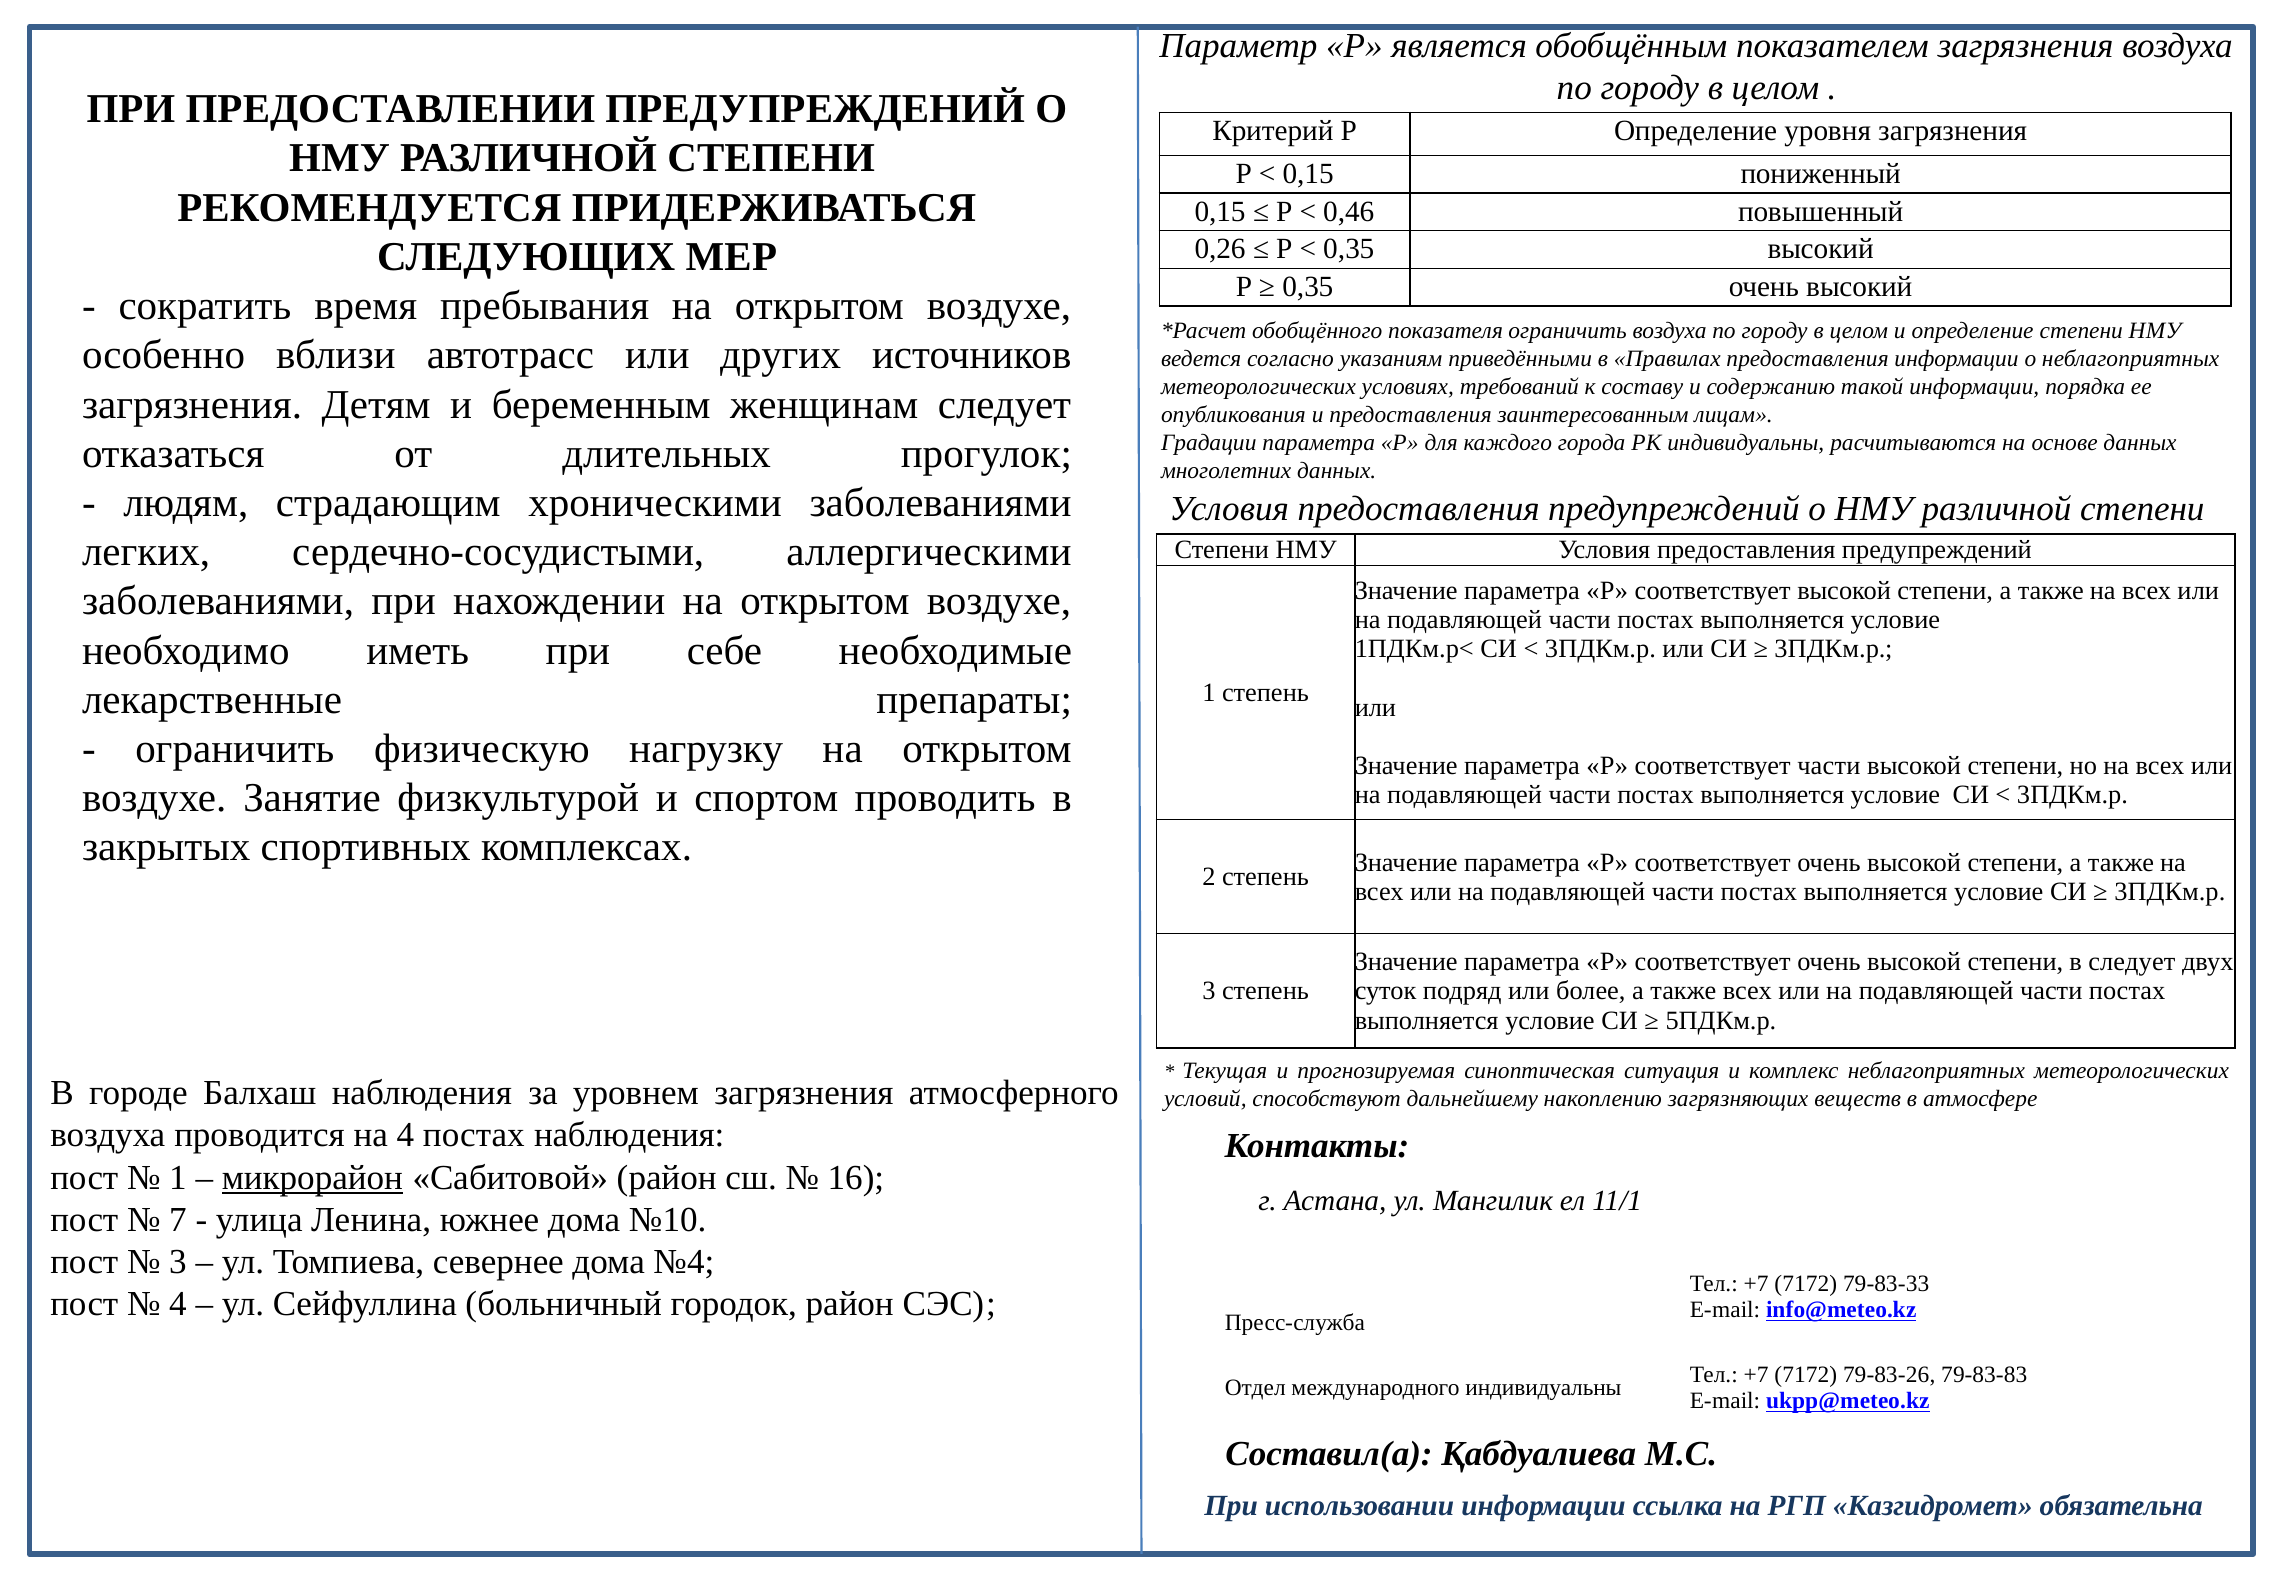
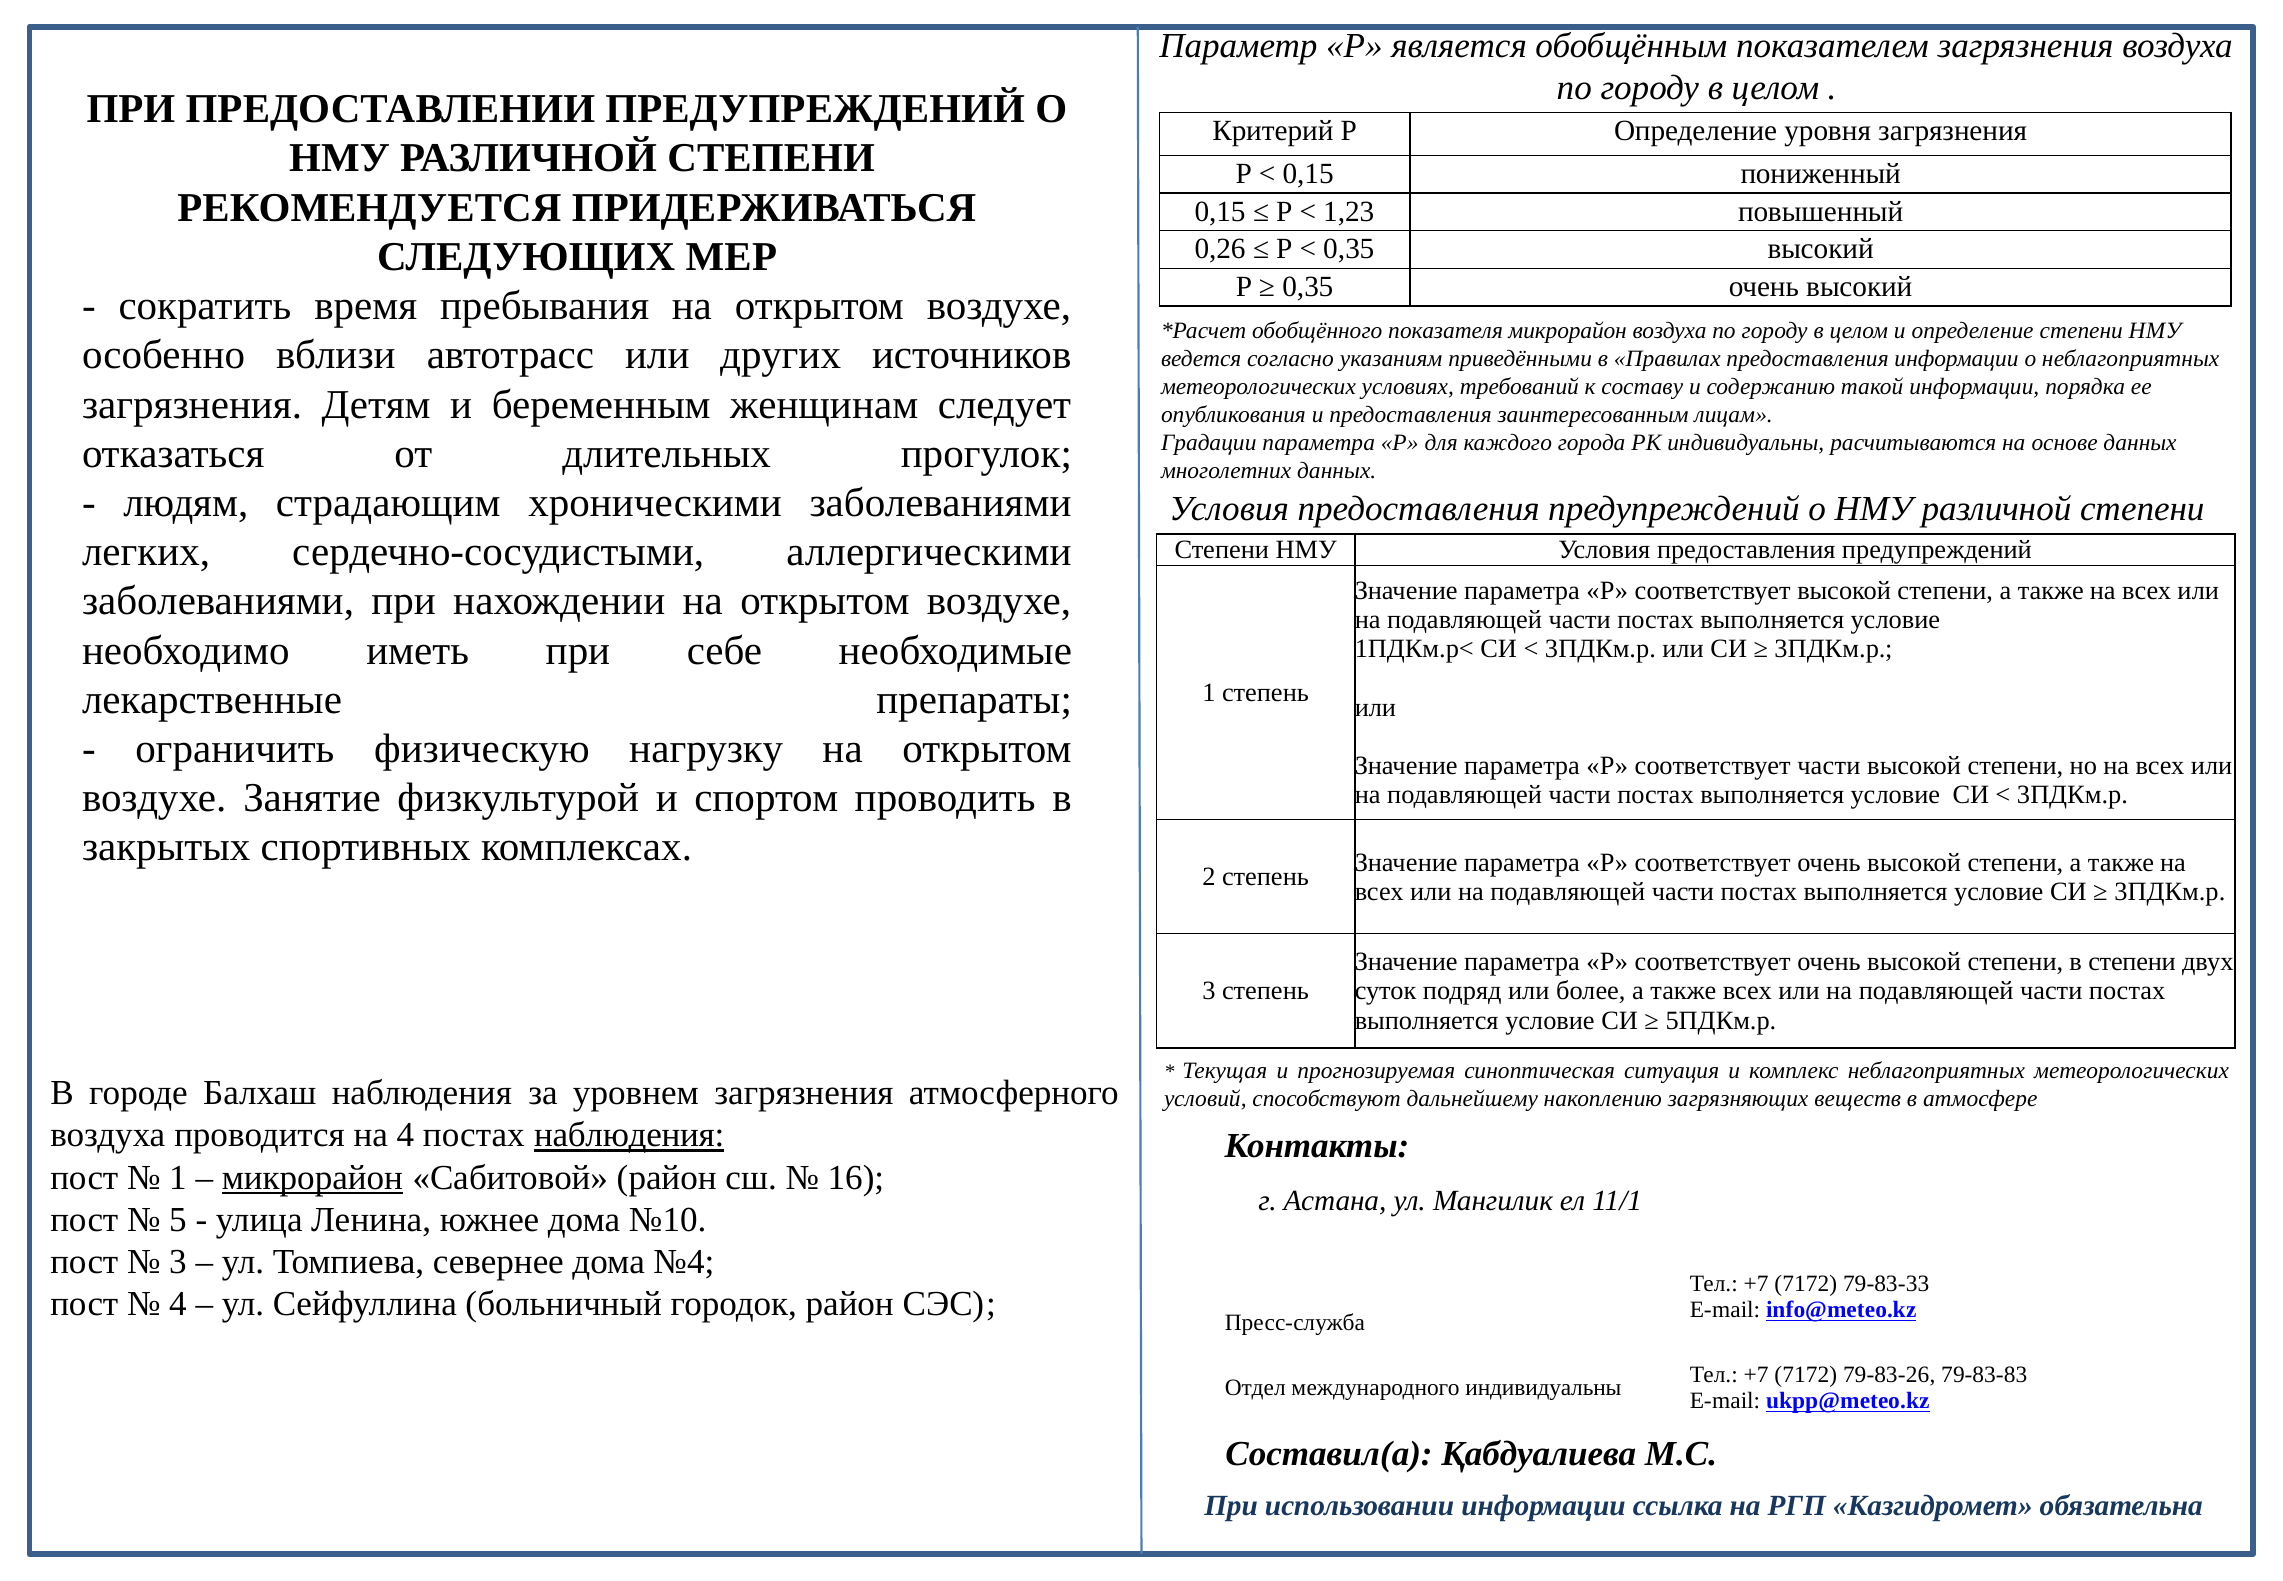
0,46: 0,46 -> 1,23
показателя ограничить: ограничить -> микрорайон
в следует: следует -> степени
наблюдения at (629, 1135) underline: none -> present
7: 7 -> 5
